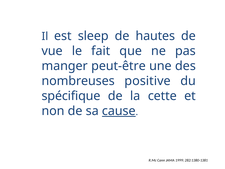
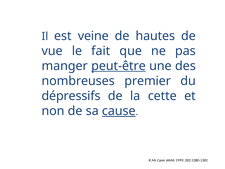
sleep: sleep -> veine
peut-être underline: none -> present
positive: positive -> premier
spécifique: spécifique -> dépressifs
